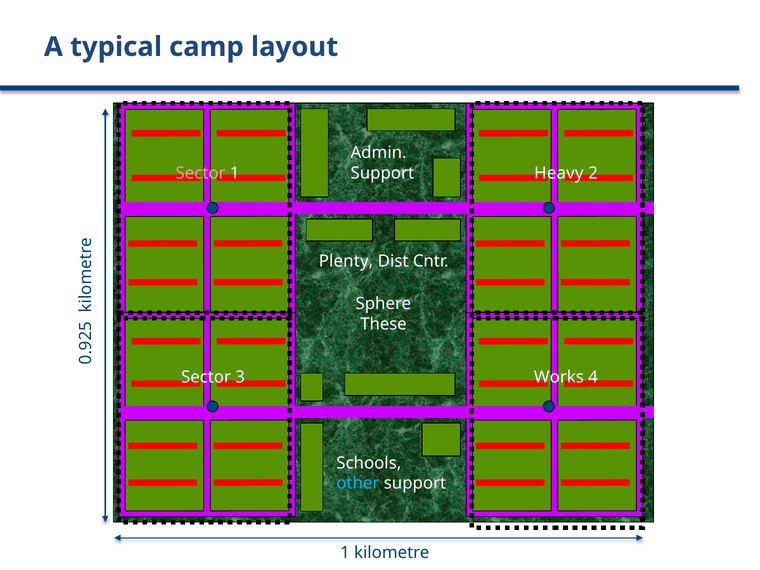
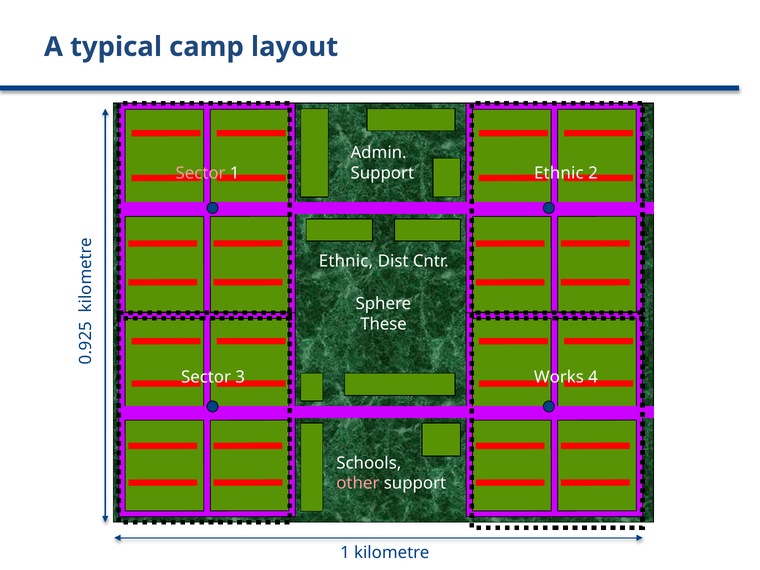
1 Heavy: Heavy -> Ethnic
Plenty at (346, 261): Plenty -> Ethnic
other colour: light blue -> pink
